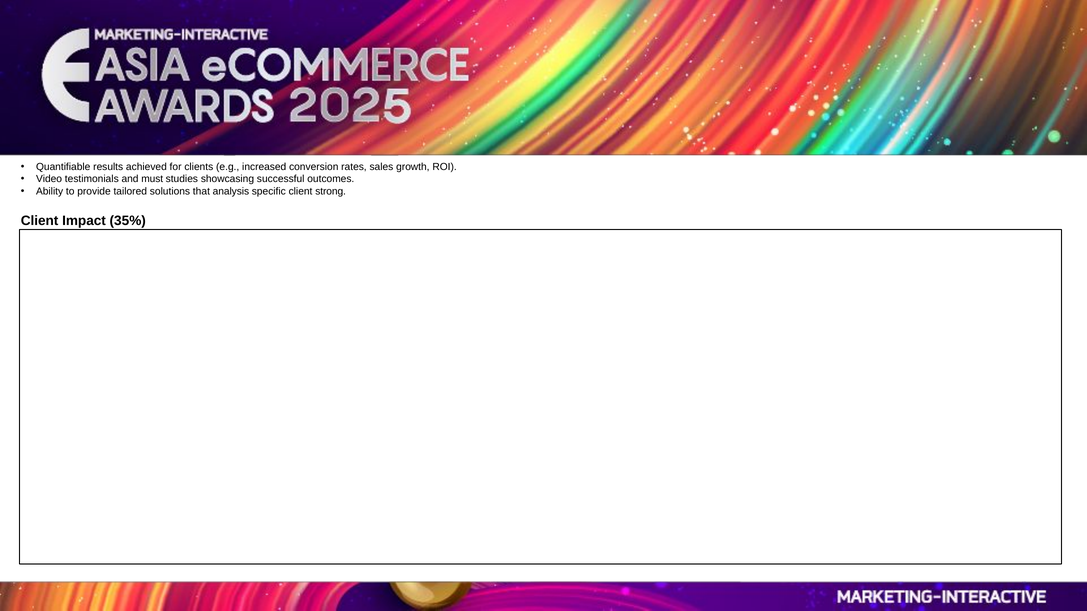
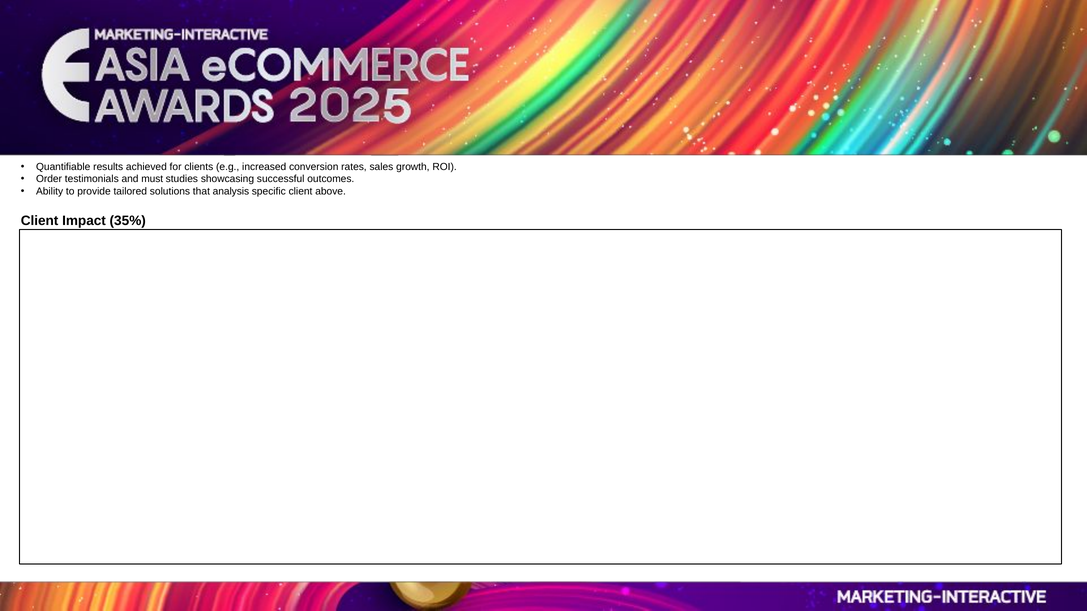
Video: Video -> Order
strong: strong -> above
